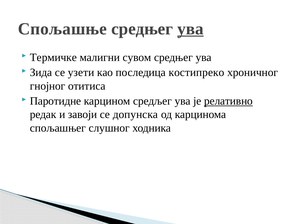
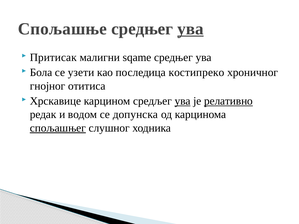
Термичке: Термичке -> Притисак
сувом: сувом -> sqame
Зида: Зида -> Бола
Паротидне: Паротидне -> Хрскавице
ува at (183, 101) underline: none -> present
завоји: завоји -> водом
спољашњег underline: none -> present
